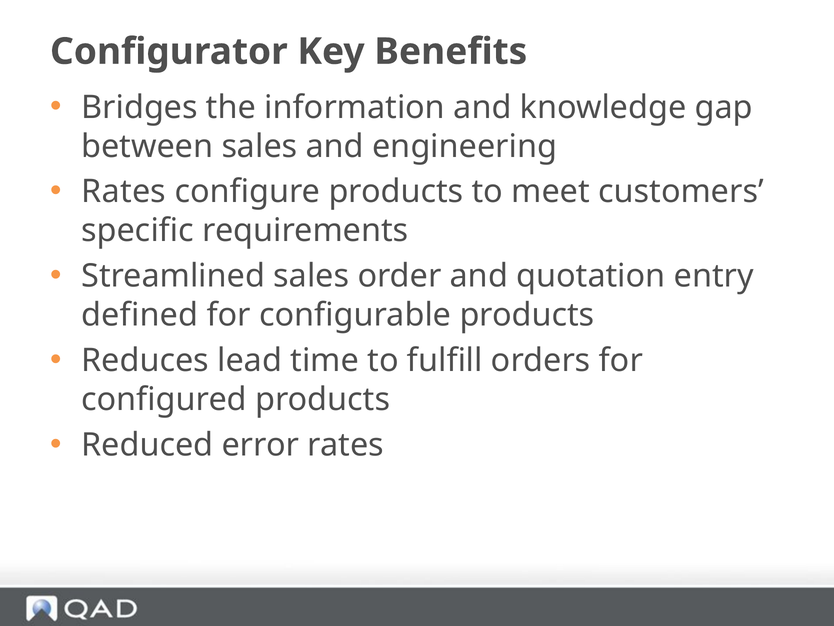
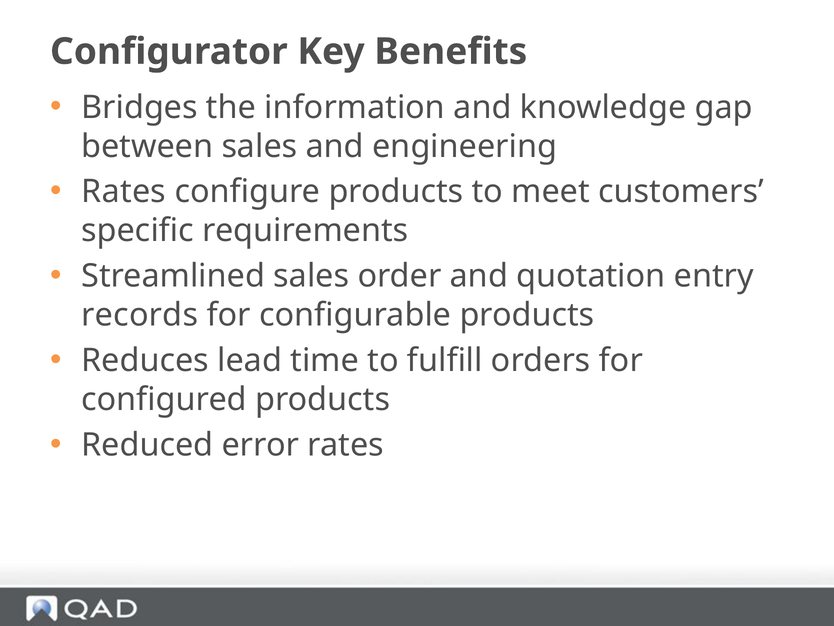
defined: defined -> records
